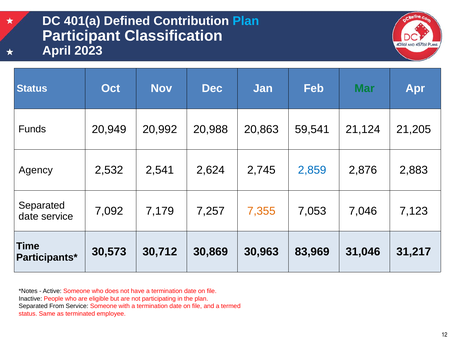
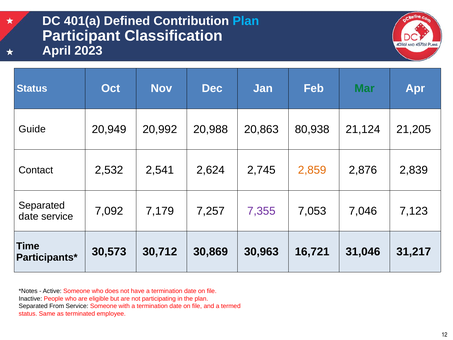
Funds: Funds -> Guide
59,541: 59,541 -> 80,938
Agency: Agency -> Contact
2,859 colour: blue -> orange
2,883: 2,883 -> 2,839
7,355 colour: orange -> purple
83,969: 83,969 -> 16,721
